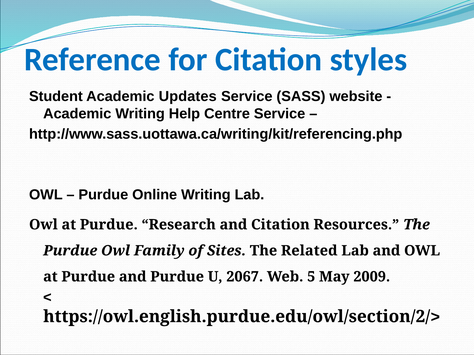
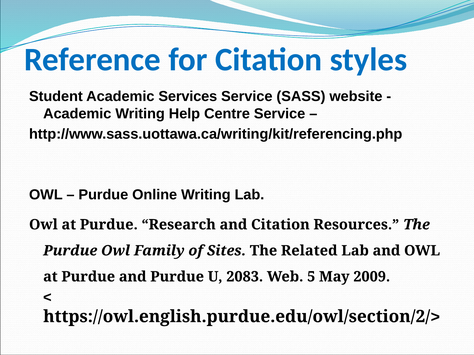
Updates: Updates -> Services
2067: 2067 -> 2083
